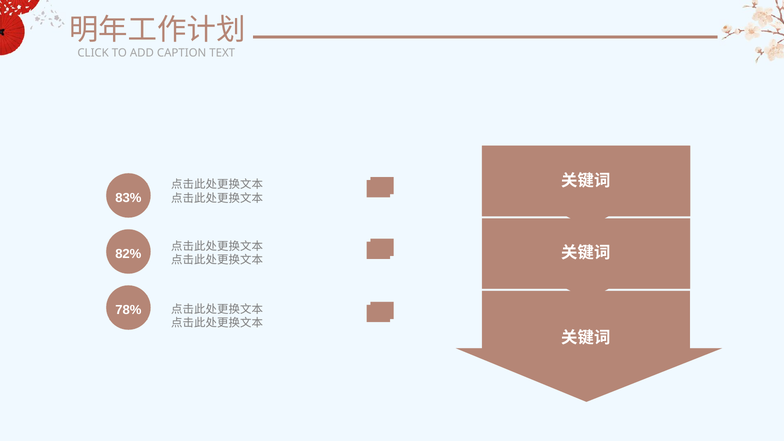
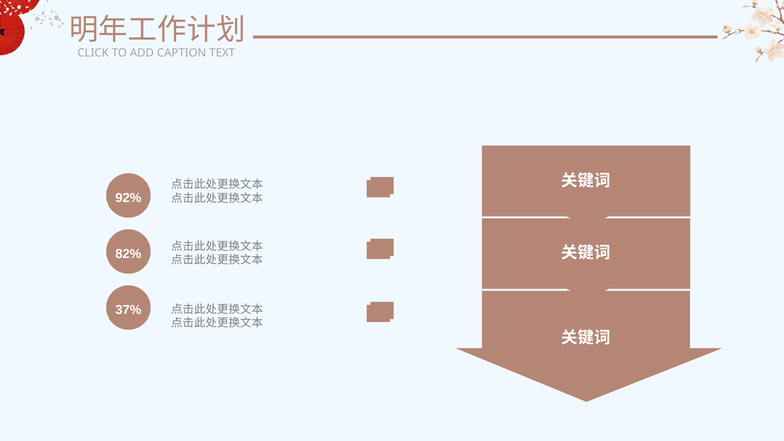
83%: 83% -> 92%
78%: 78% -> 37%
